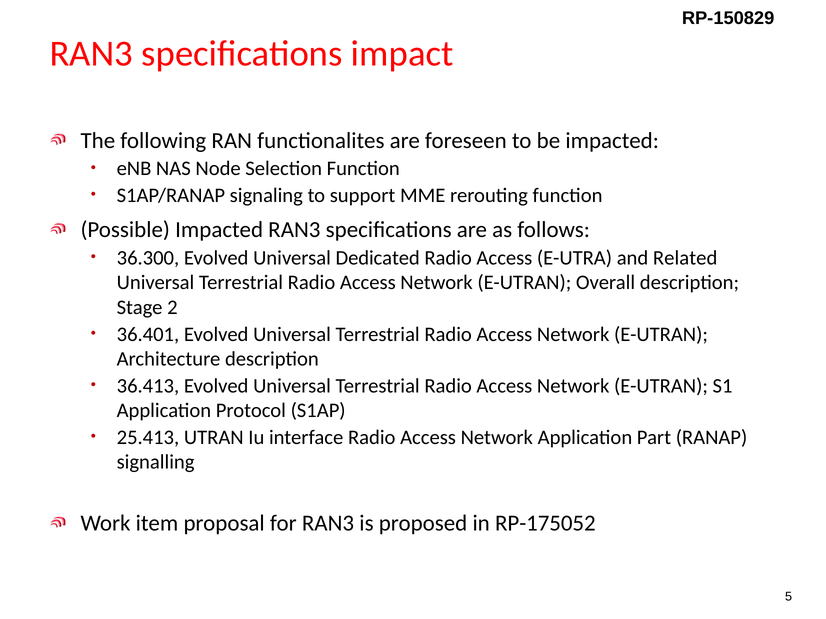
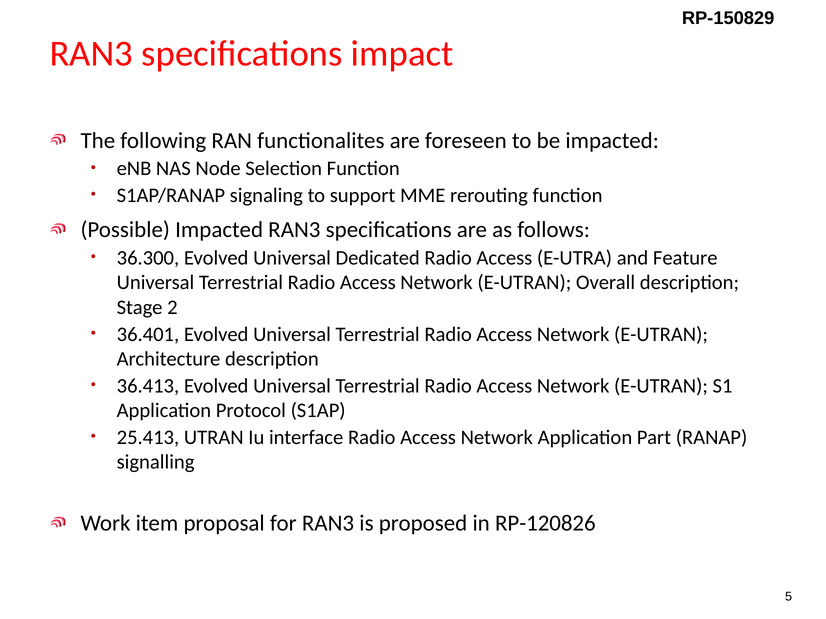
Related: Related -> Feature
RP-175052: RP-175052 -> RP-120826
